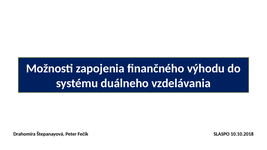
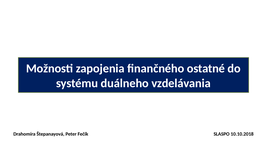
výhodu: výhodu -> ostatné
